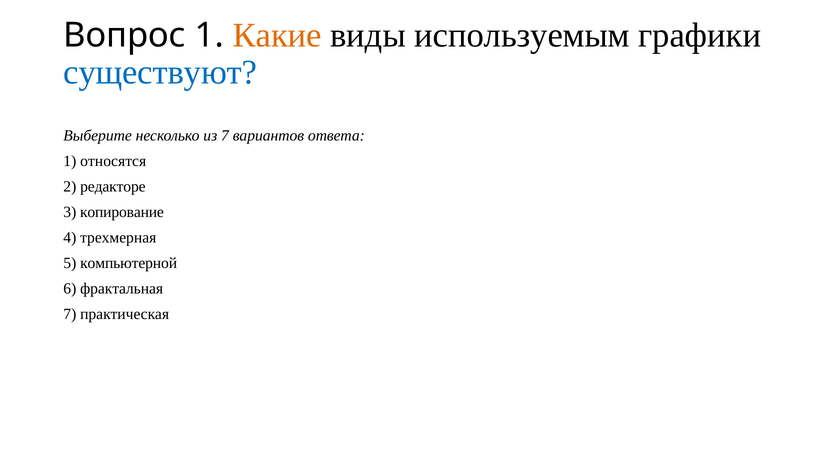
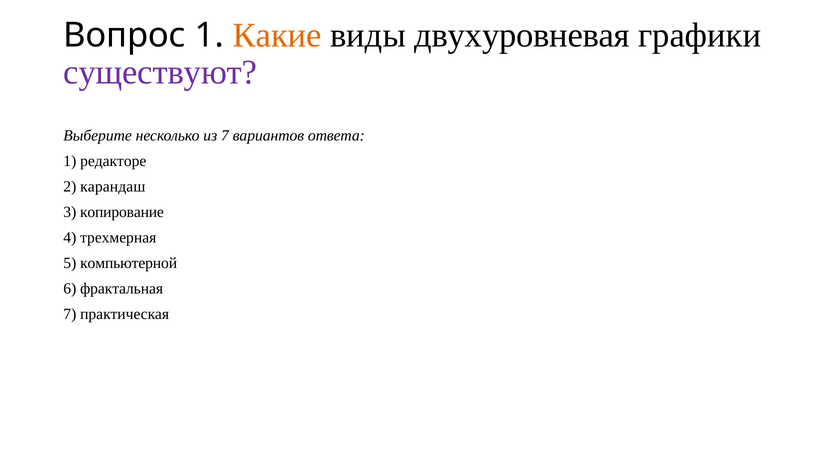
используемым: используемым -> двухуровневая
существуют colour: blue -> purple
относятся: относятся -> редакторе
редакторе: редакторе -> карандаш
